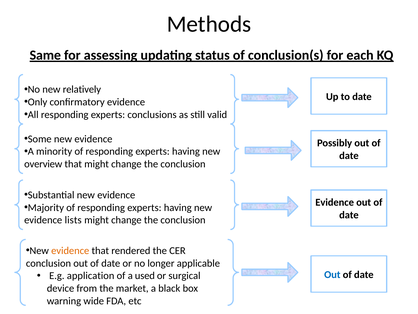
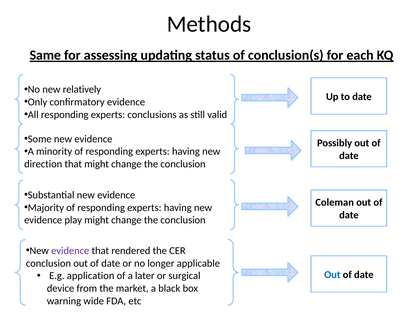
overview: overview -> direction
Evidence at (335, 202): Evidence -> Coleman
lists: lists -> play
evidence at (70, 250) colour: orange -> purple
used: used -> later
